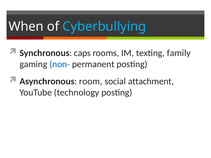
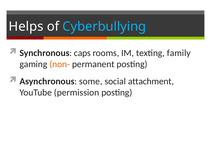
When: When -> Helps
non- colour: blue -> orange
room: room -> some
technology: technology -> permission
